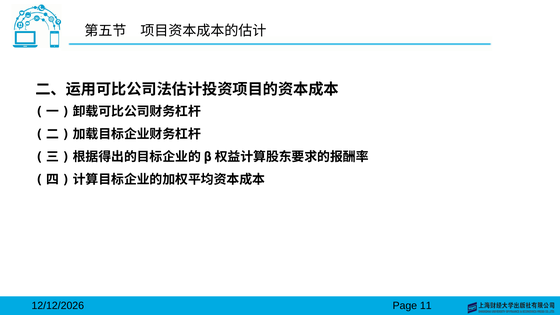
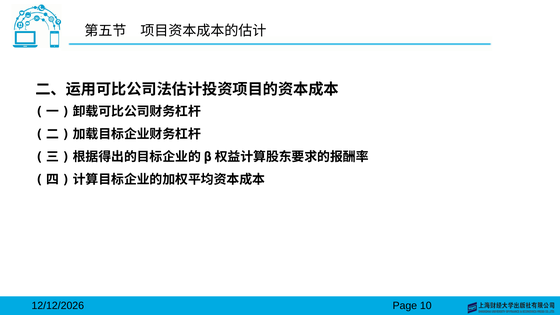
11: 11 -> 10
